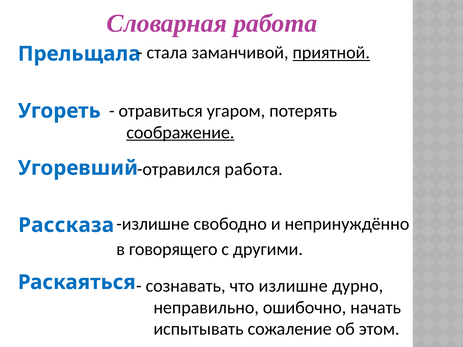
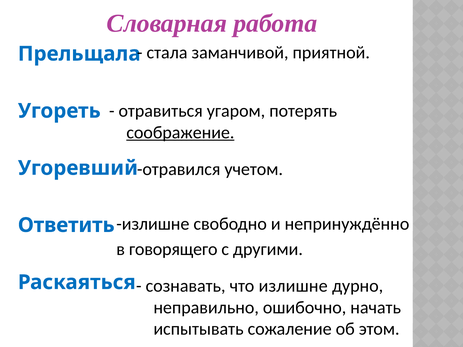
приятной underline: present -> none
отравился работа: работа -> учетом
Рассказа: Рассказа -> Ответить
